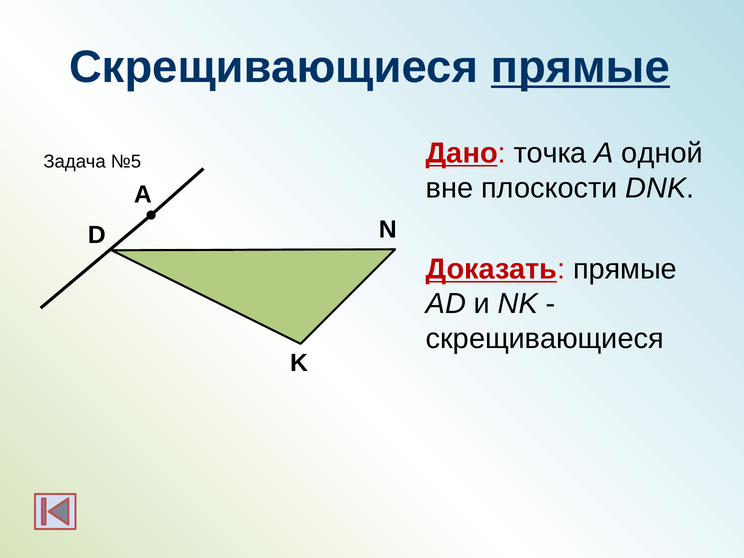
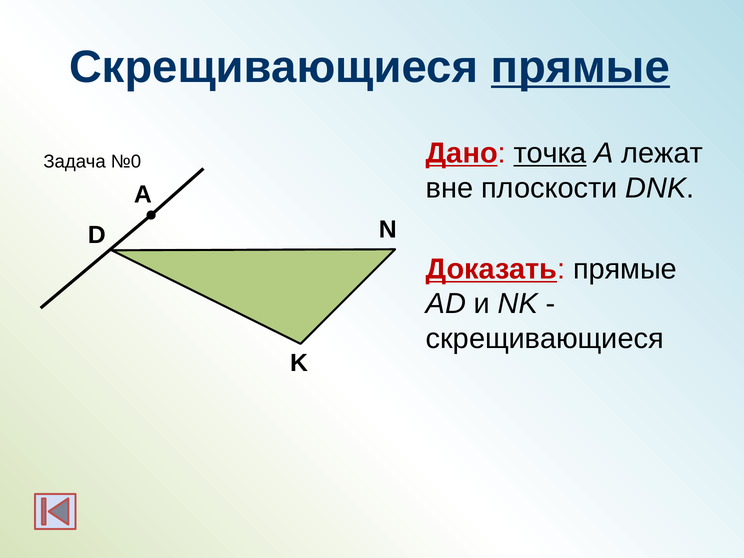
точка underline: none -> present
одной: одной -> лежат
№5: №5 -> №0
